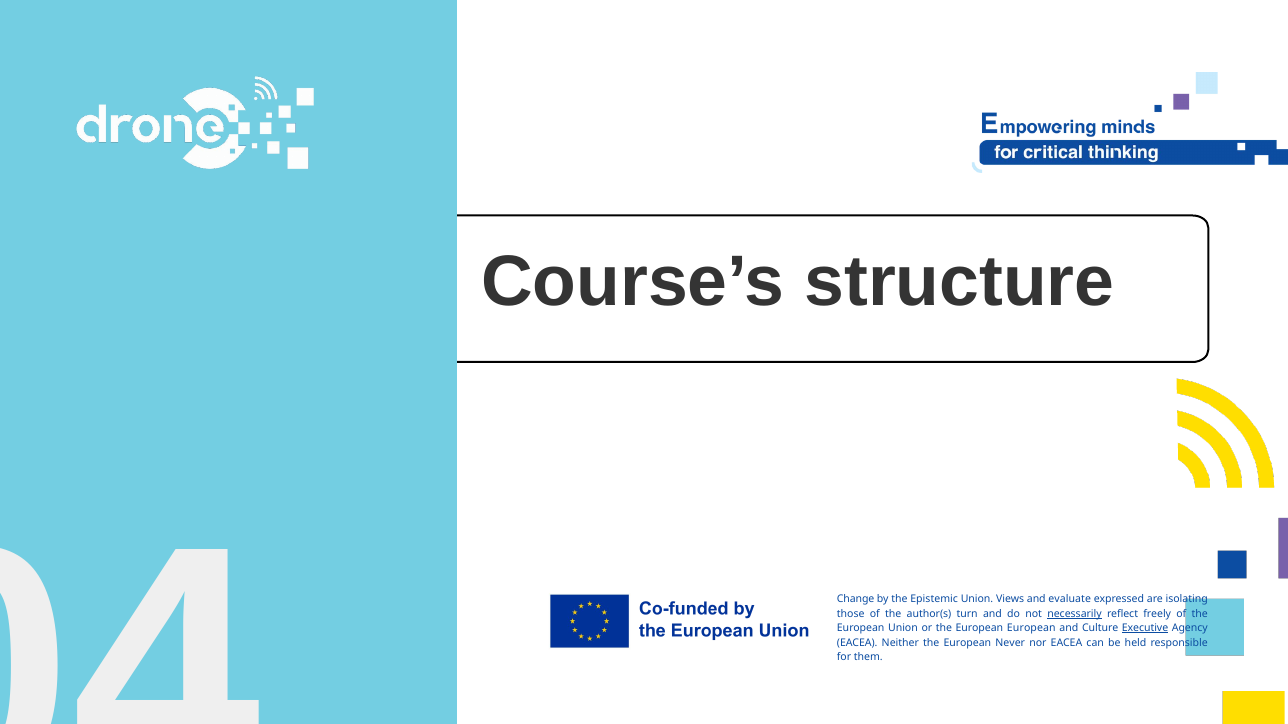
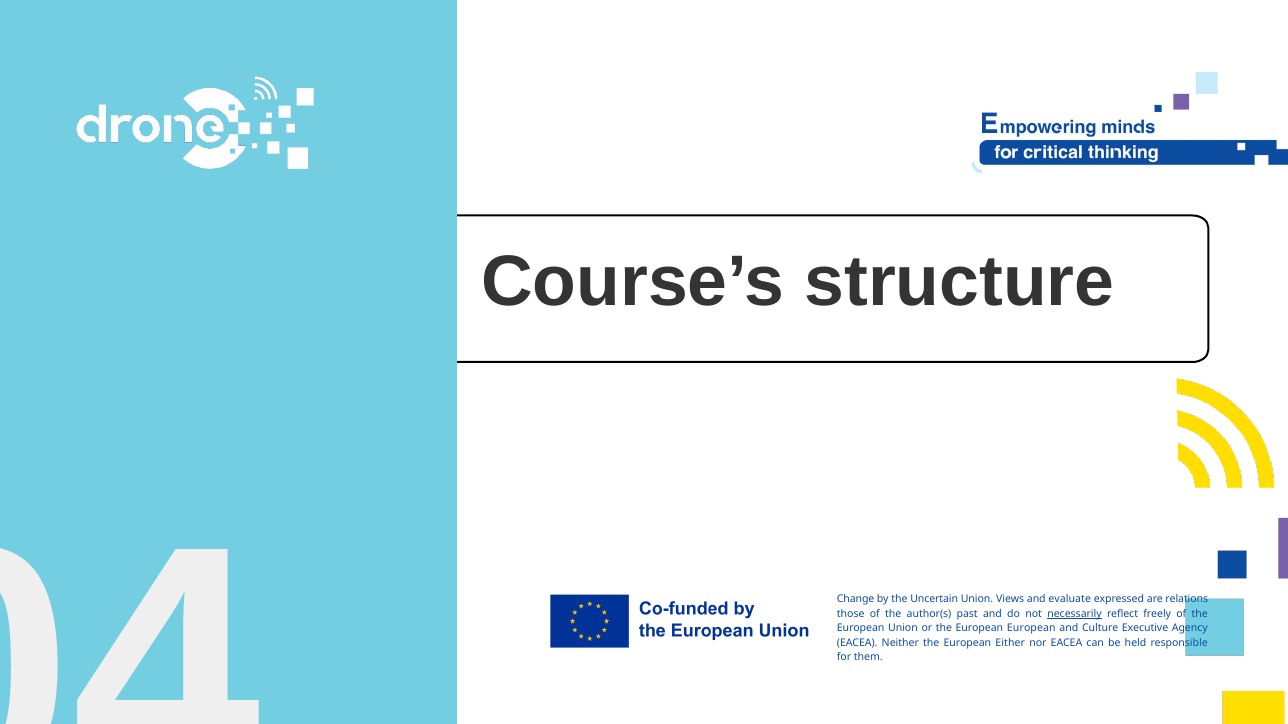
Epistemic: Epistemic -> Uncertain
isolating: isolating -> relations
turn: turn -> past
Executive underline: present -> none
Never: Never -> Either
